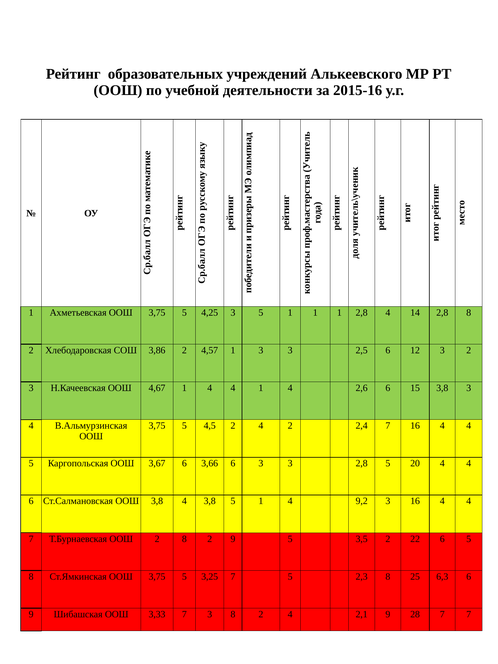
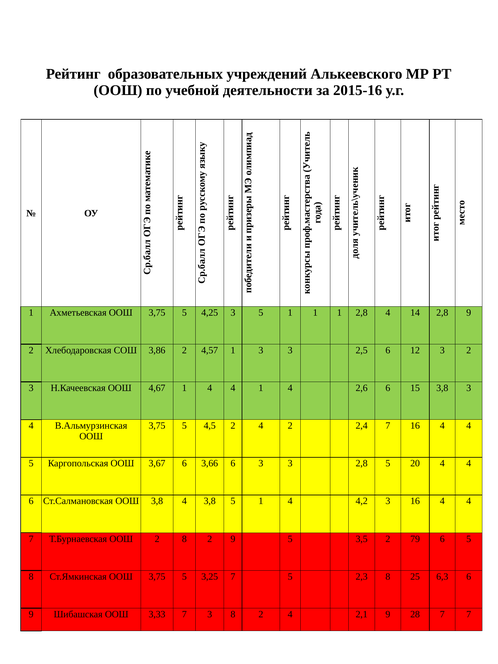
2,8 8: 8 -> 9
9,2: 9,2 -> 4,2
22: 22 -> 79
